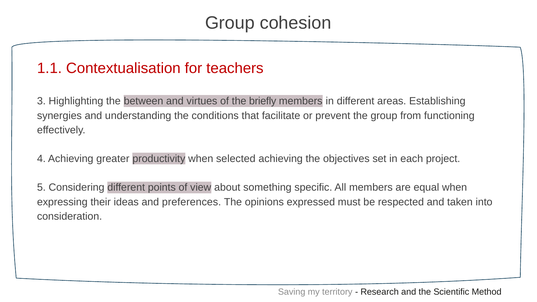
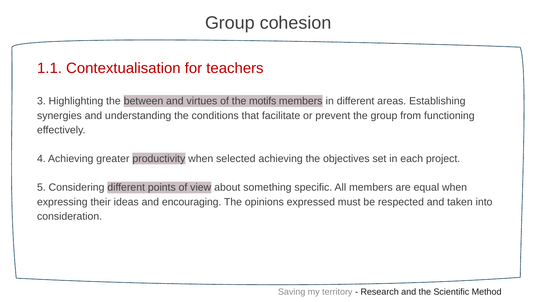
briefly: briefly -> motifs
preferences: preferences -> encouraging
